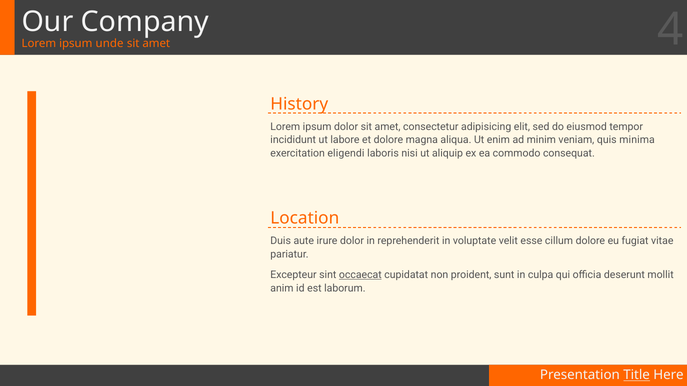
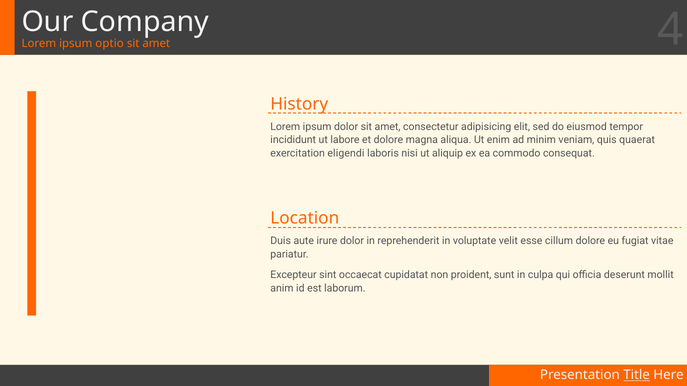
unde: unde -> optio
minima: minima -> quaerat
occaecat underline: present -> none
